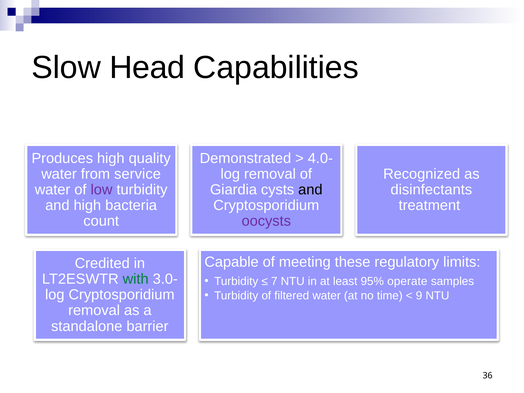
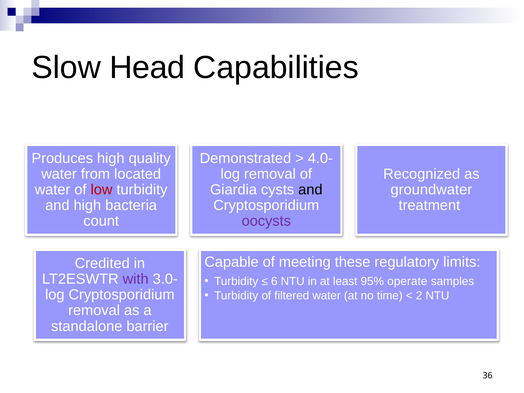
service: service -> located
low colour: purple -> red
disinfectants: disinfectants -> groundwater
with colour: green -> purple
7: 7 -> 6
9: 9 -> 2
